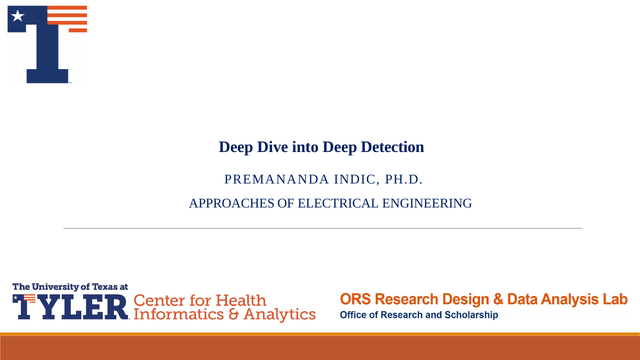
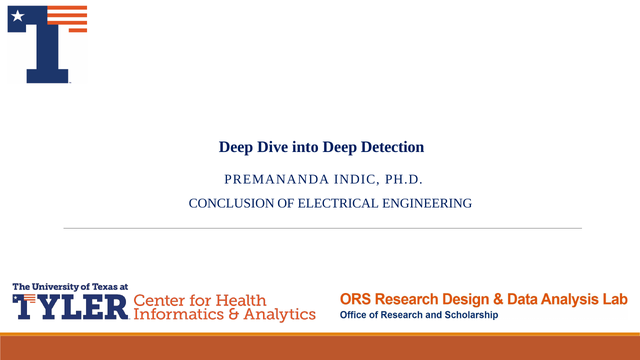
APPROACHES: APPROACHES -> CONCLUSION
